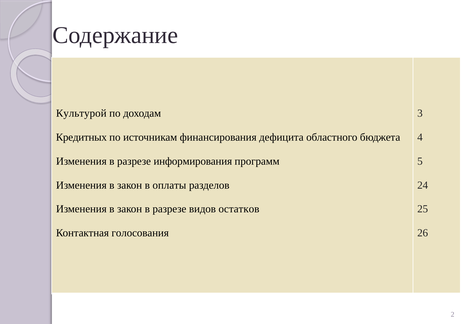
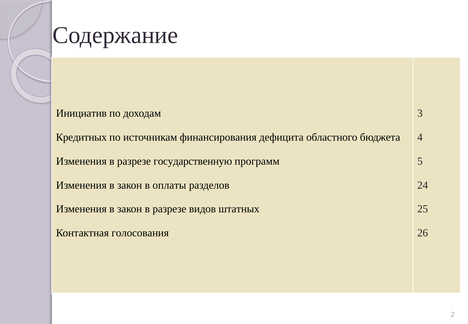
Культурой: Культурой -> Инициатив
информирования: информирования -> государственную
остатков: остатков -> штатных
